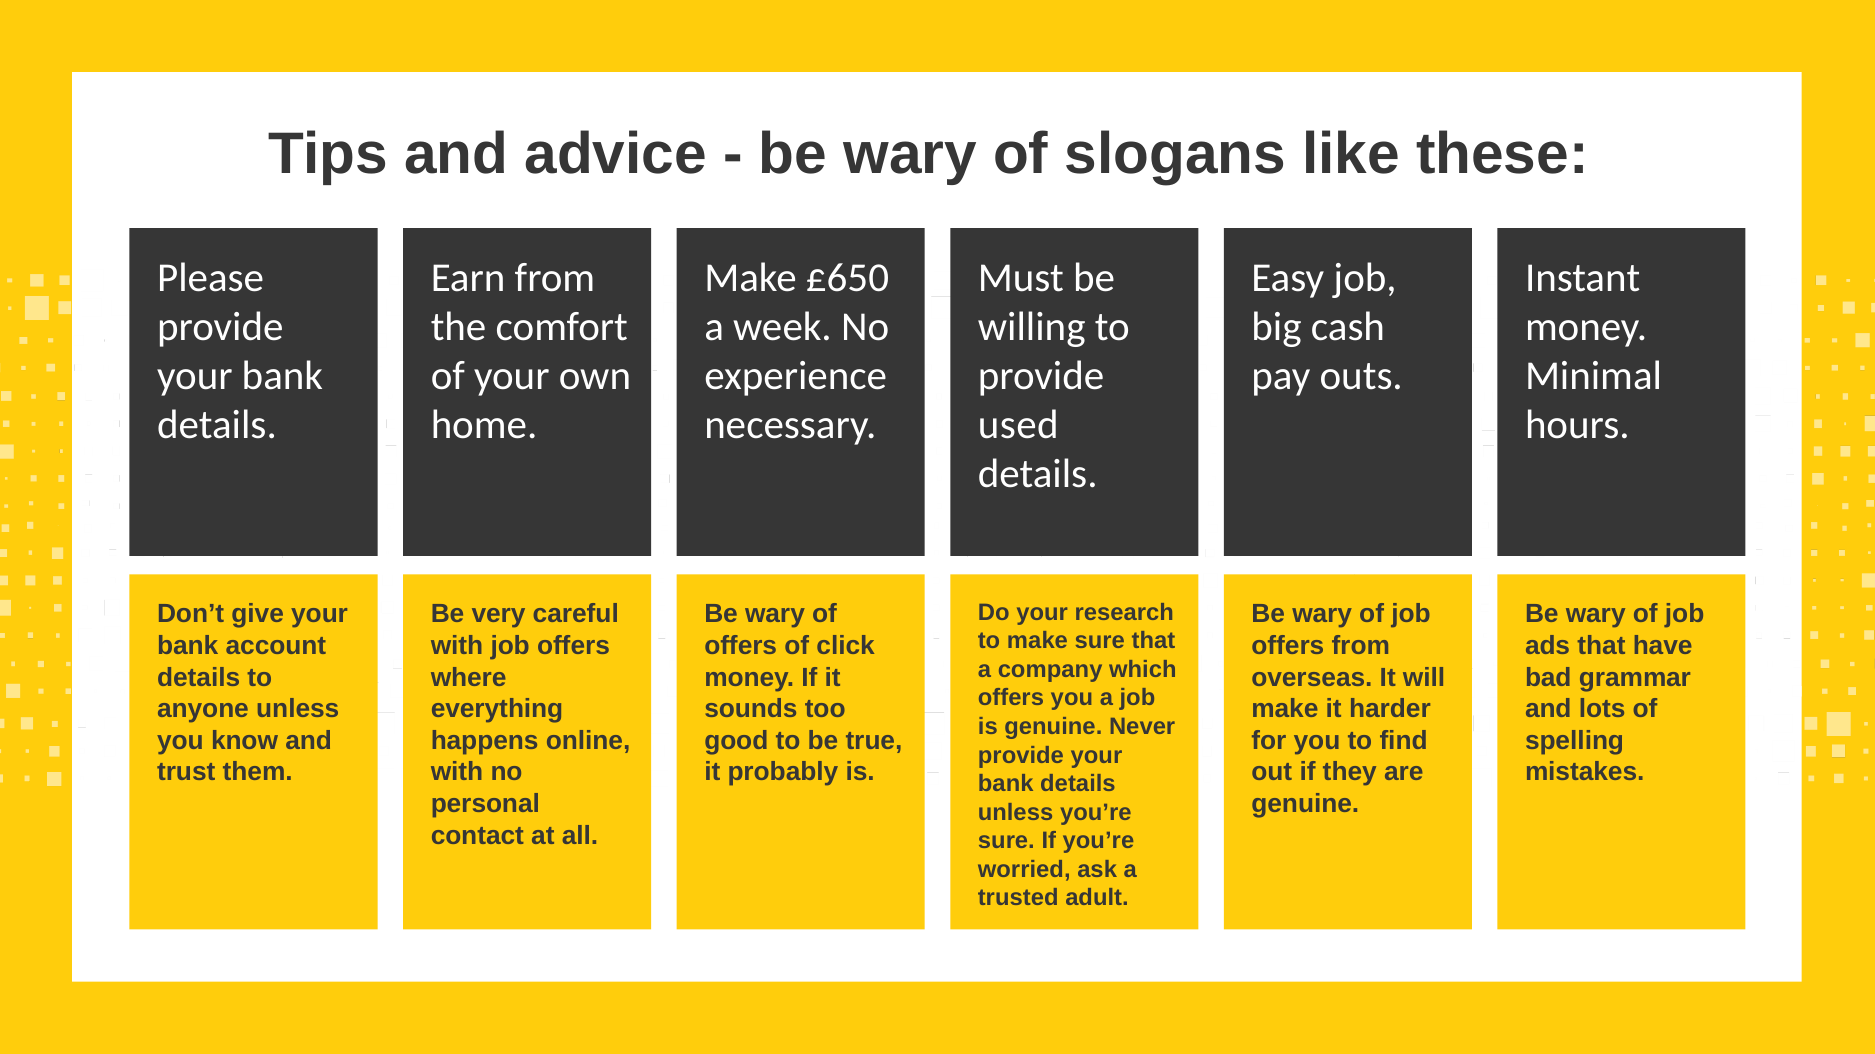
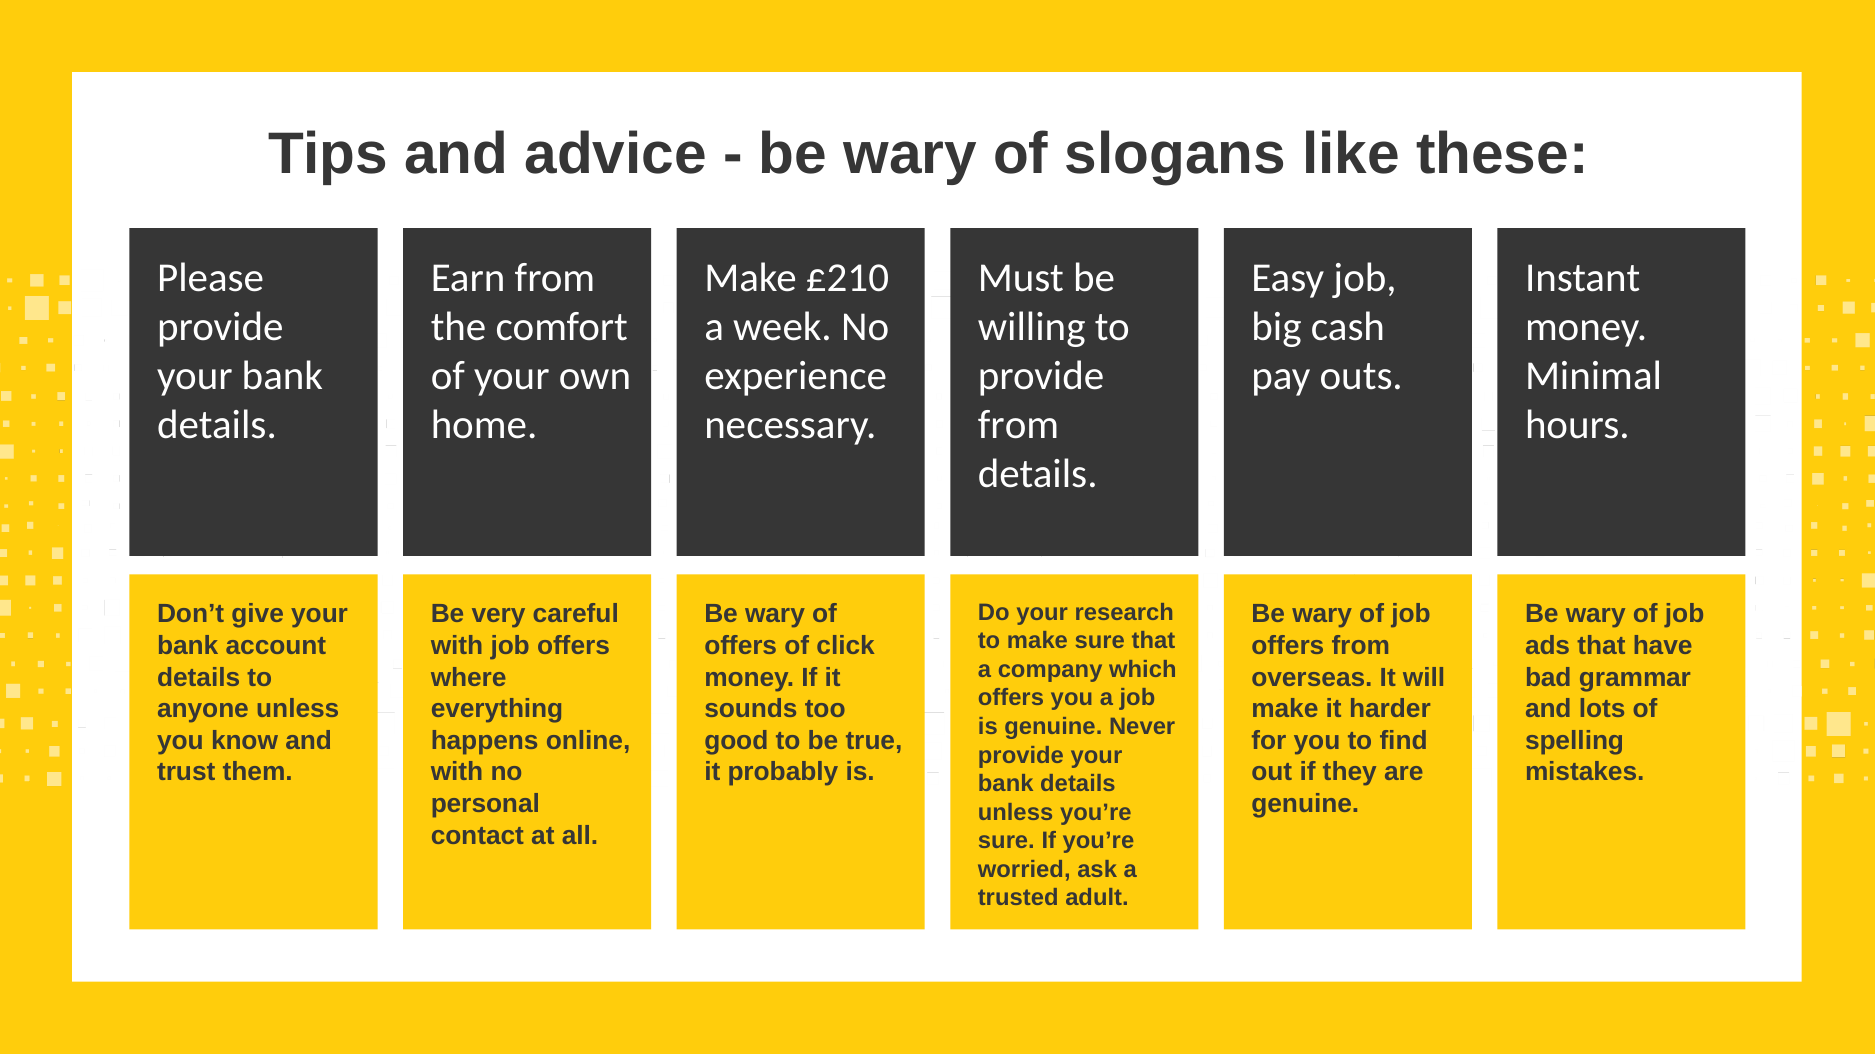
£650: £650 -> £210
used at (1018, 425): used -> from
